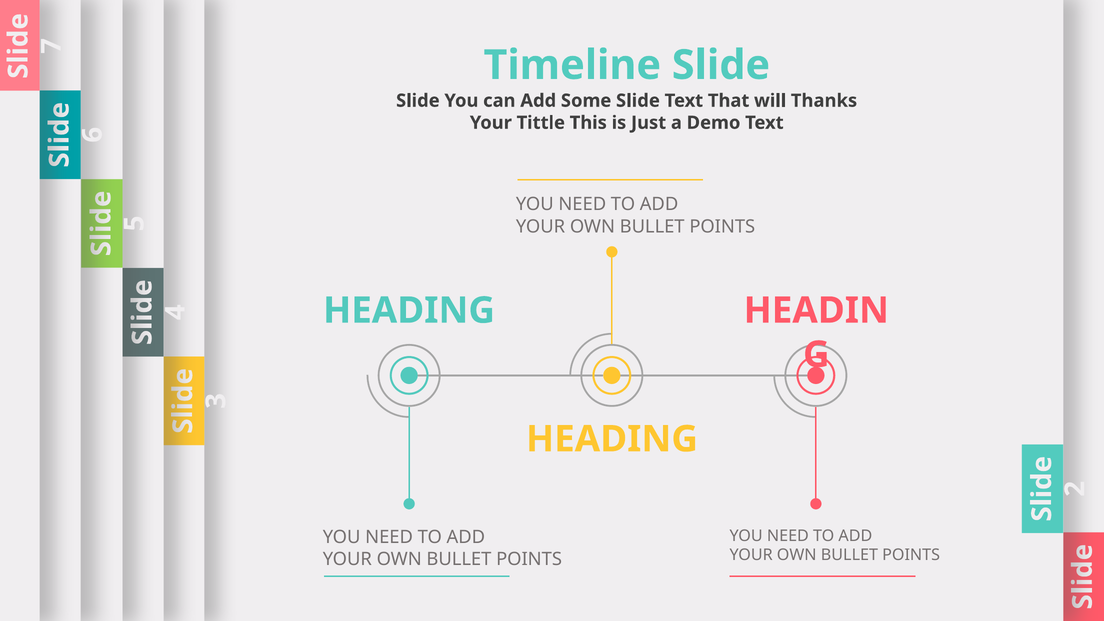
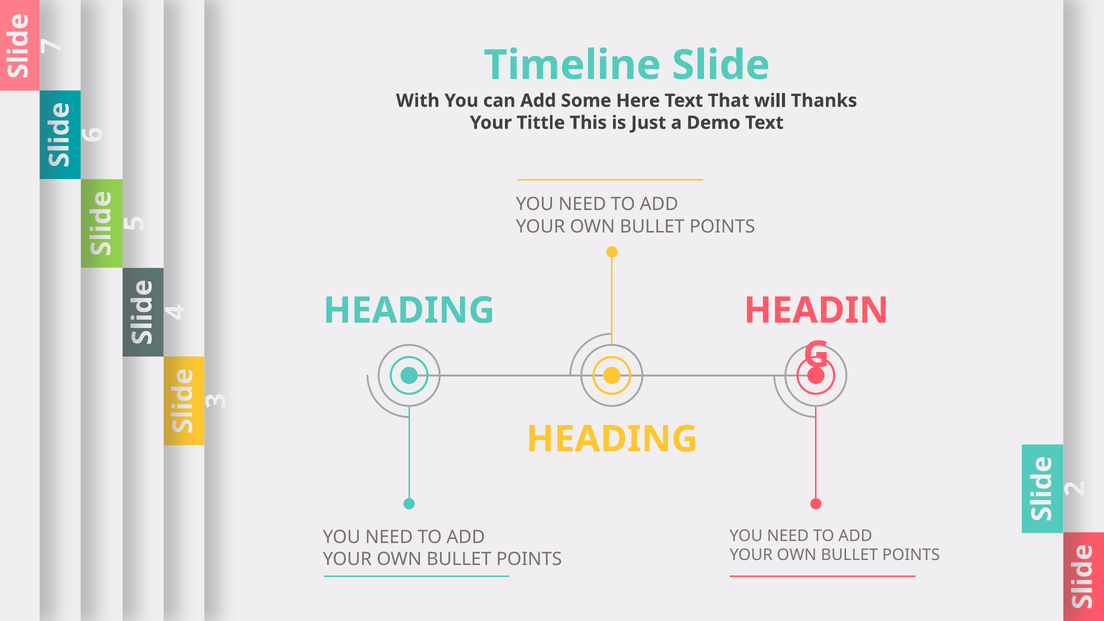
Slide at (418, 101): Slide -> With
Some Slide: Slide -> Here
